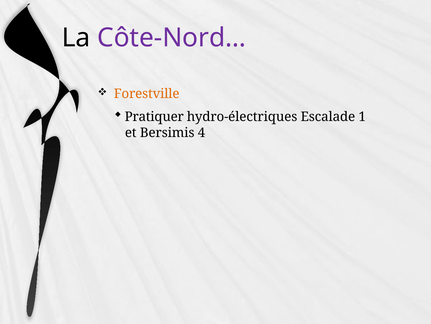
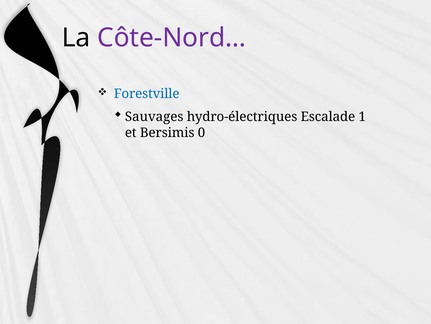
Forestville colour: orange -> blue
Pratiquer: Pratiquer -> Sauvages
4: 4 -> 0
